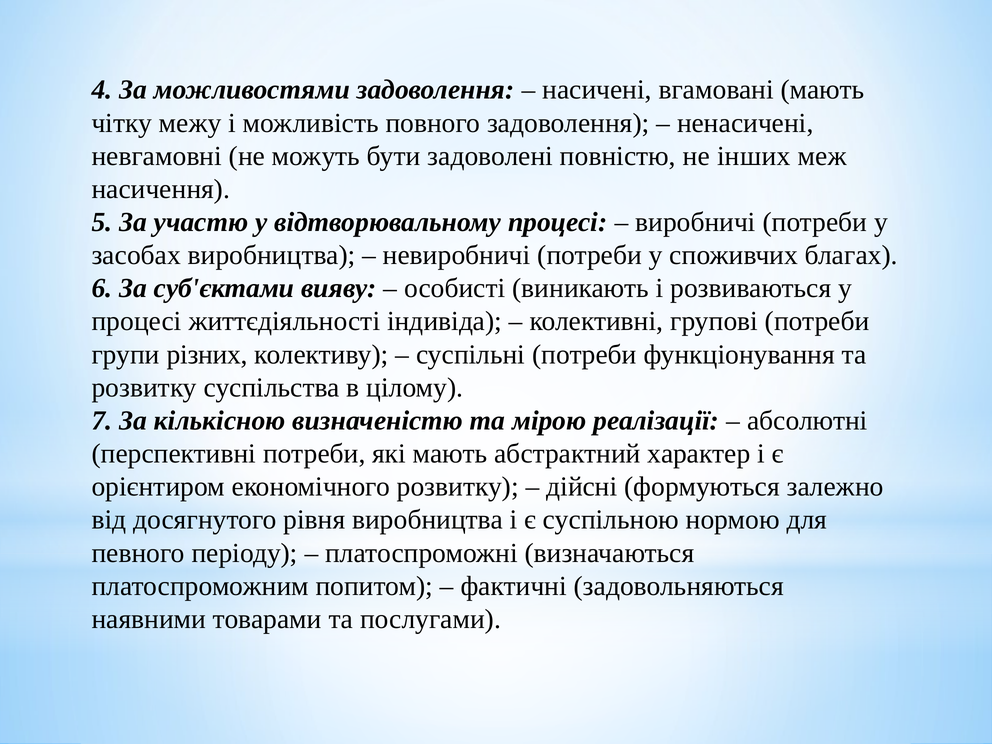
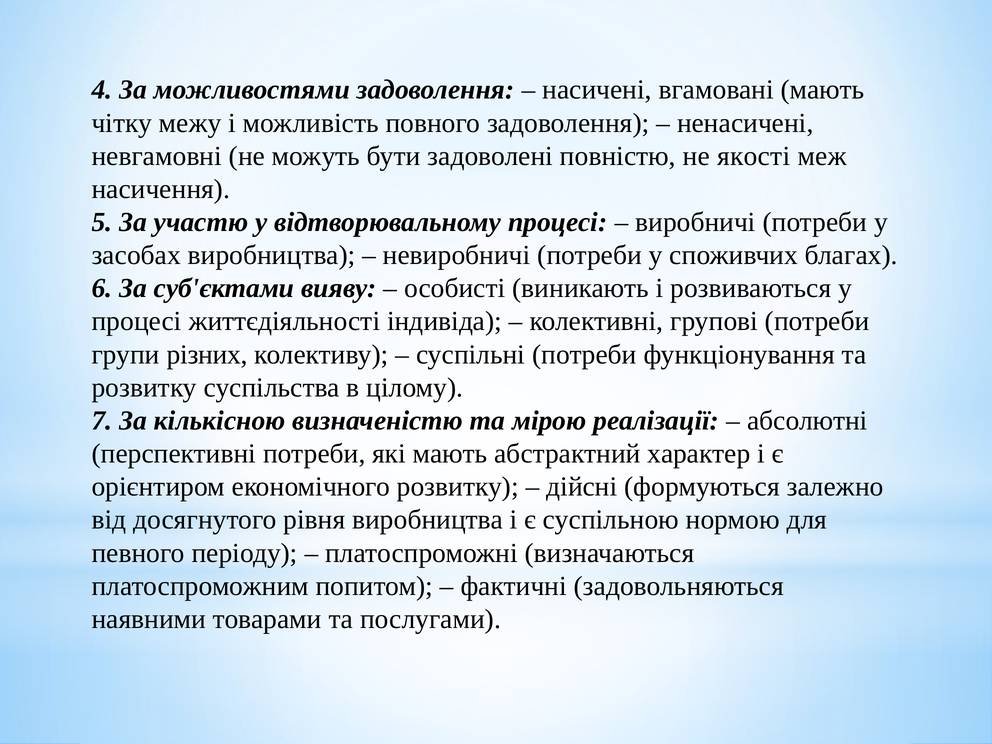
інших: інших -> якості
